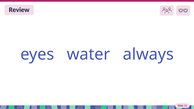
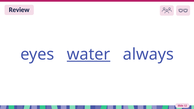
water underline: none -> present
